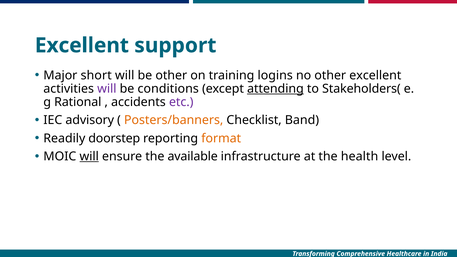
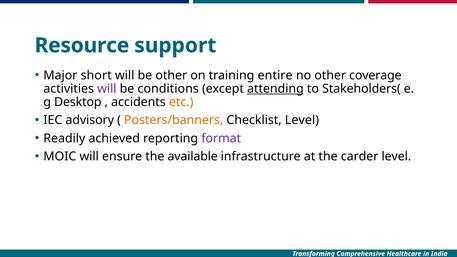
Excellent at (82, 45): Excellent -> Resource
logins: logins -> entire
other excellent: excellent -> coverage
Rational: Rational -> Desktop
etc colour: purple -> orange
Checklist Band: Band -> Level
doorstep: doorstep -> achieved
format colour: orange -> purple
will at (89, 156) underline: present -> none
health: health -> carder
